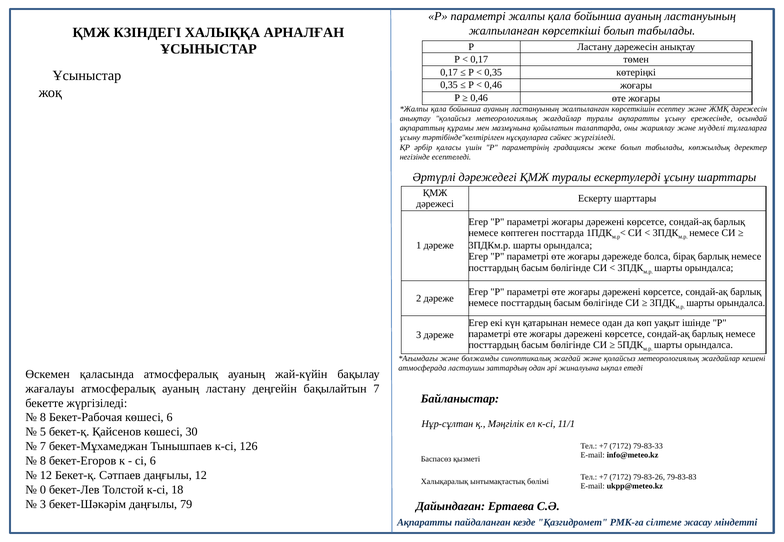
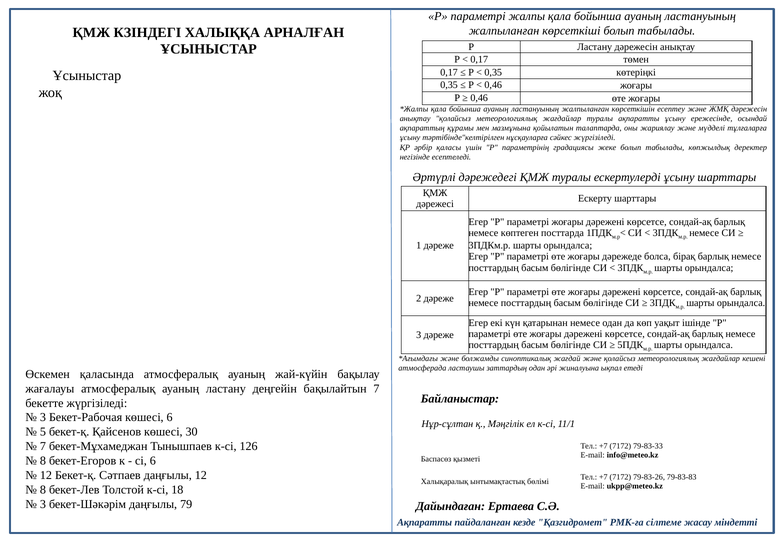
8 at (43, 418): 8 -> 3
0 at (43, 490): 0 -> 8
